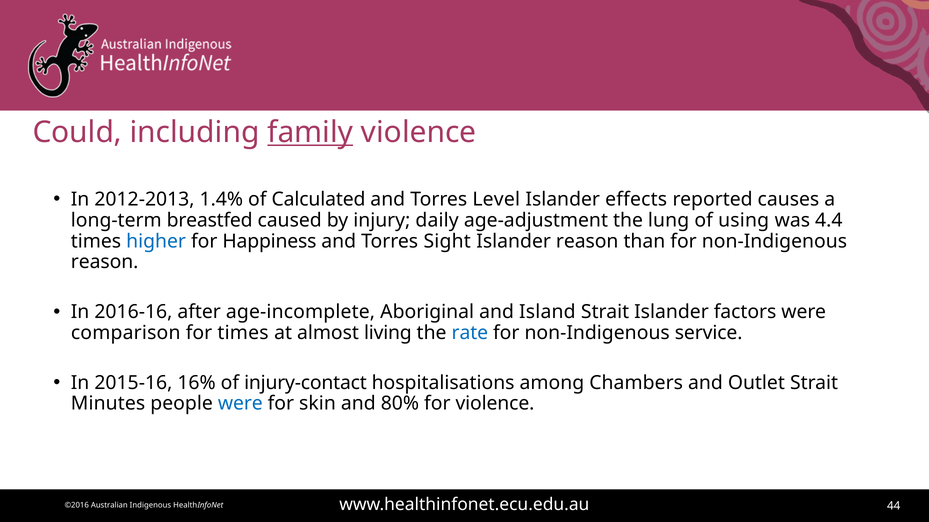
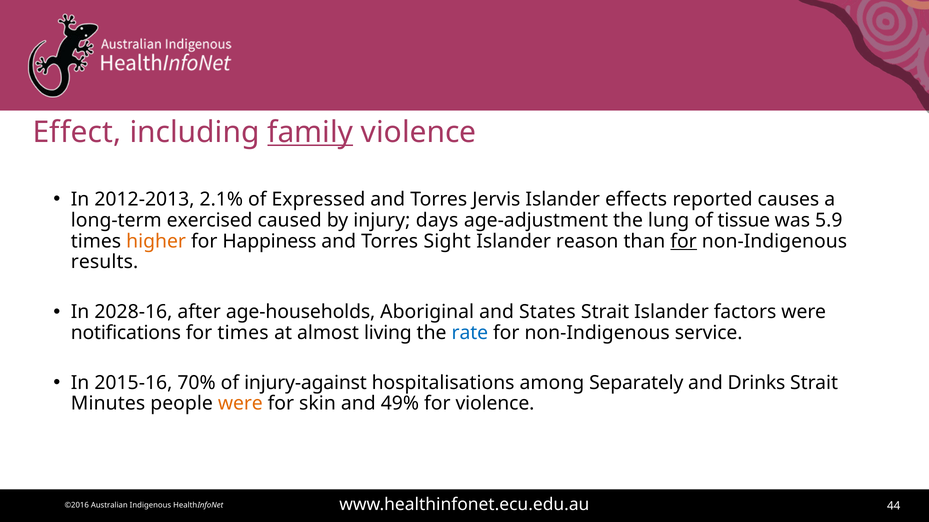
Could: Could -> Effect
1.4%: 1.4% -> 2.1%
Calculated: Calculated -> Expressed
Level: Level -> Jervis
breastfed: breastfed -> exercised
daily: daily -> days
using: using -> tissue
4.4: 4.4 -> 5.9
higher colour: blue -> orange
for at (684, 241) underline: none -> present
reason at (105, 262): reason -> results
2016-16: 2016-16 -> 2028-16
age-incomplete: age-incomplete -> age-households
Island: Island -> States
comparison: comparison -> notifications
16%: 16% -> 70%
injury-contact: injury-contact -> injury-against
Chambers: Chambers -> Separately
Outlet: Outlet -> Drinks
were at (240, 404) colour: blue -> orange
80%: 80% -> 49%
